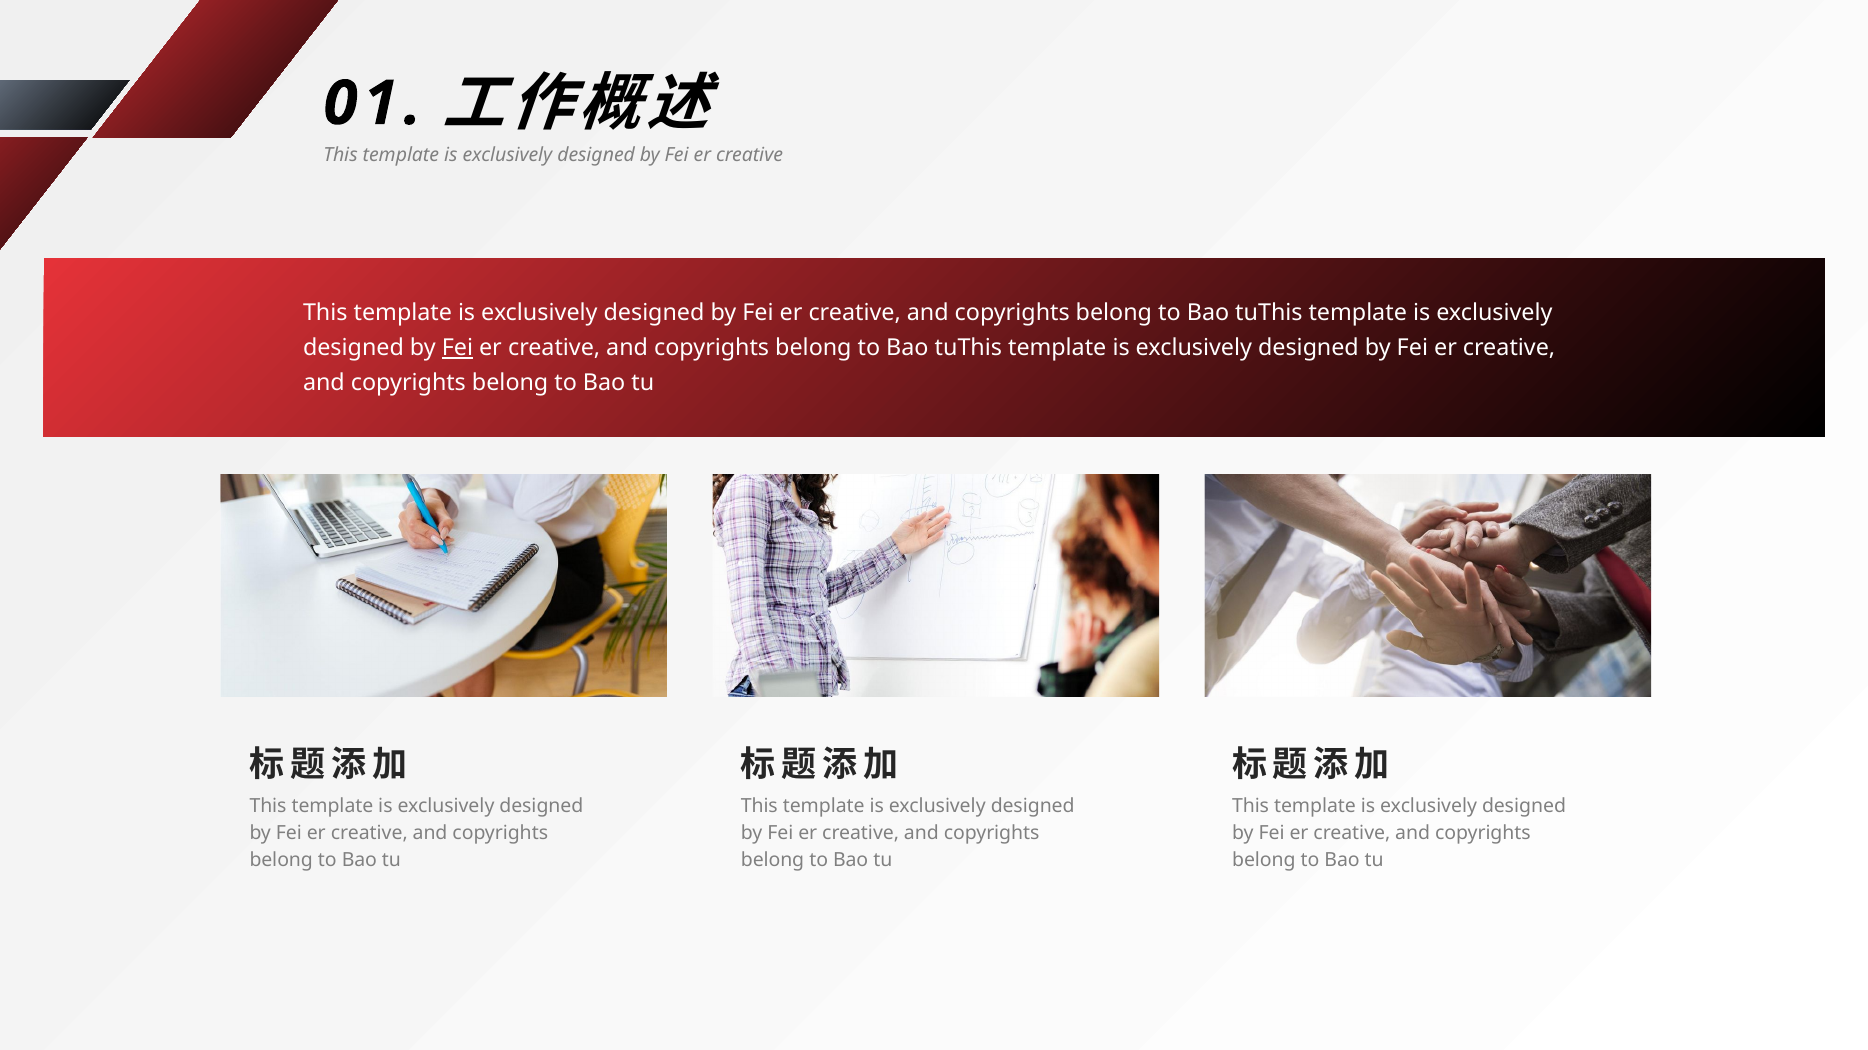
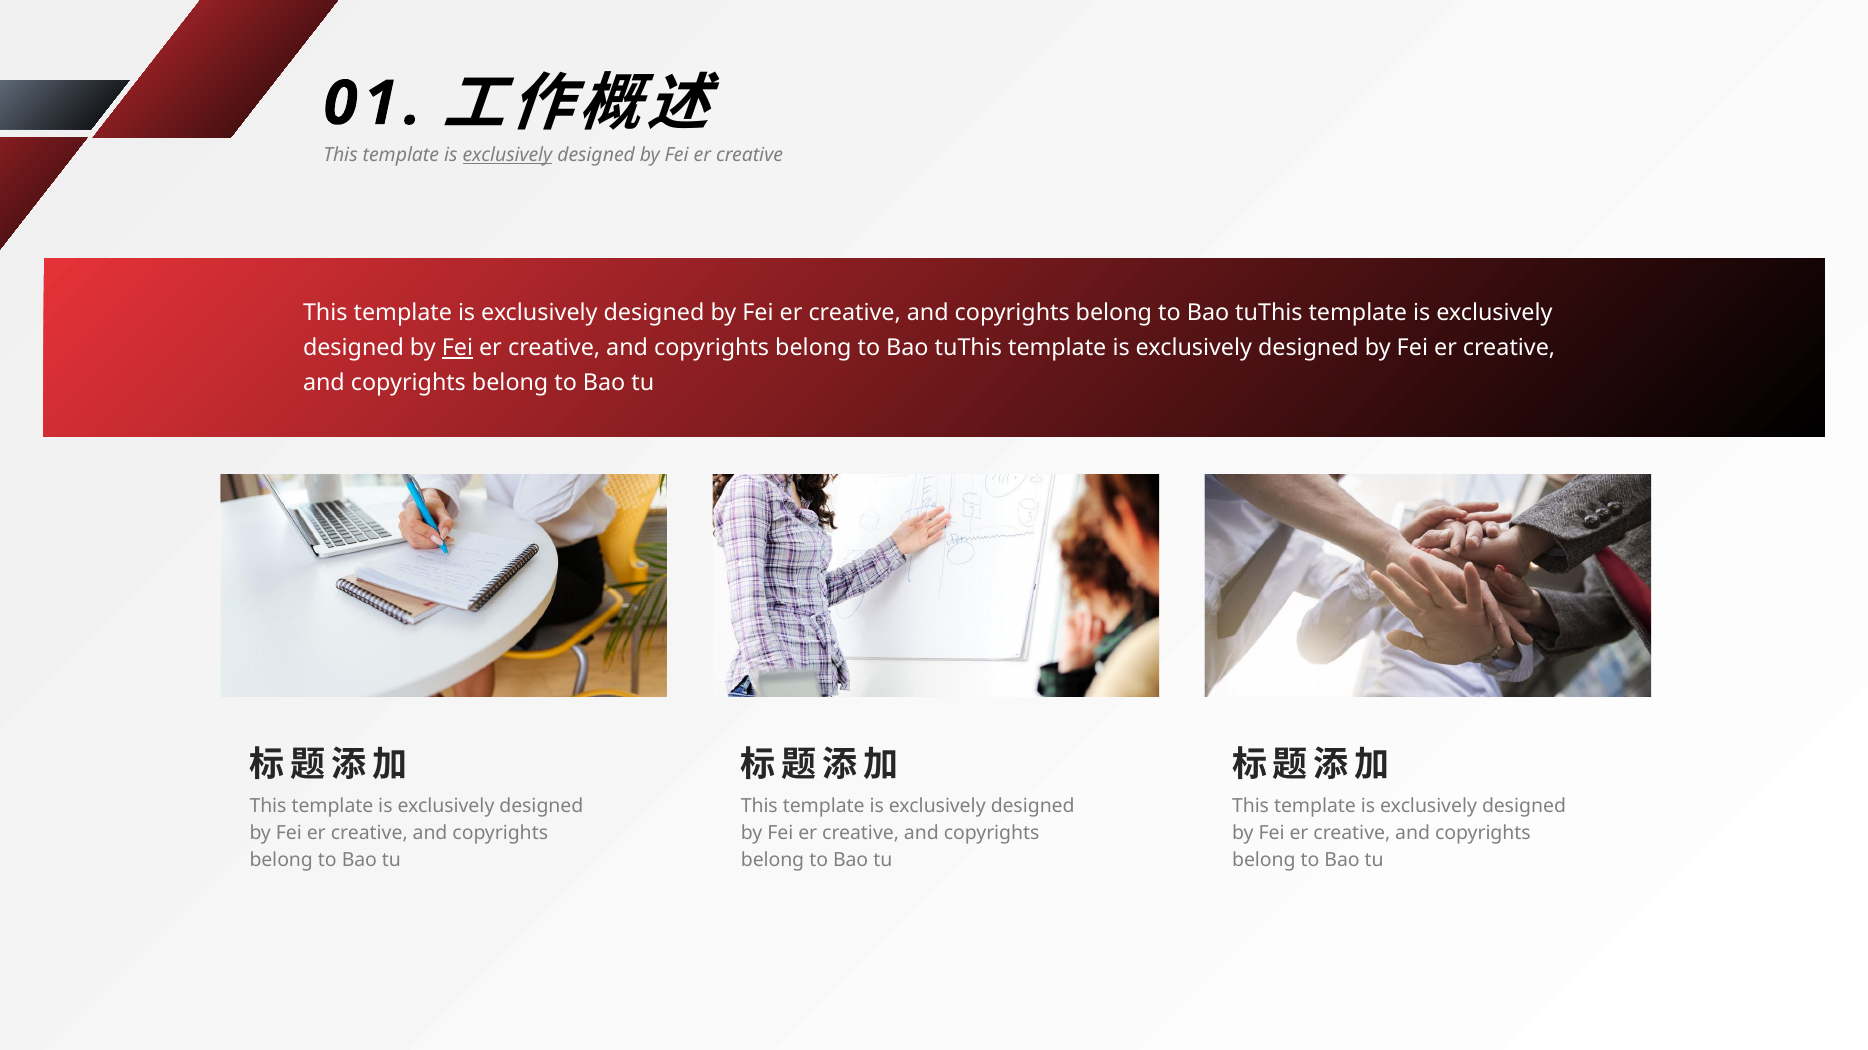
exclusively at (507, 155) underline: none -> present
